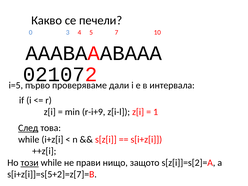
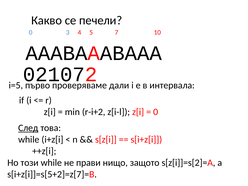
r-i+9: r-i+9 -> r-i+2
1 at (156, 112): 1 -> 0
този underline: present -> none
